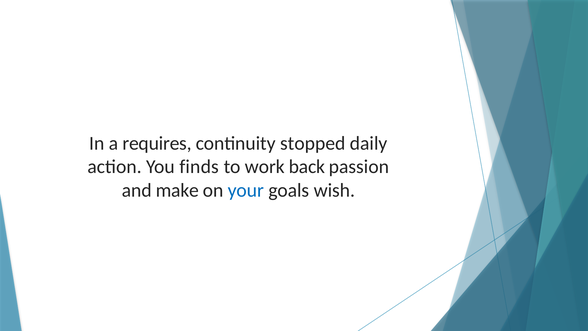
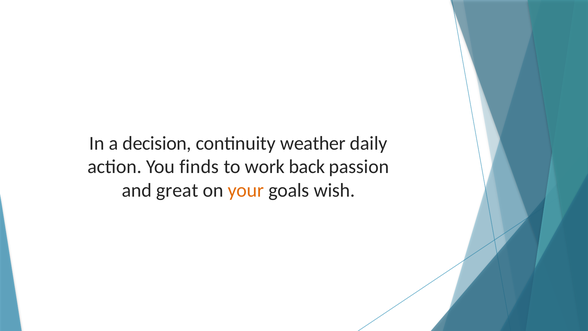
requires: requires -> decision
stopped: stopped -> weather
make: make -> great
your colour: blue -> orange
